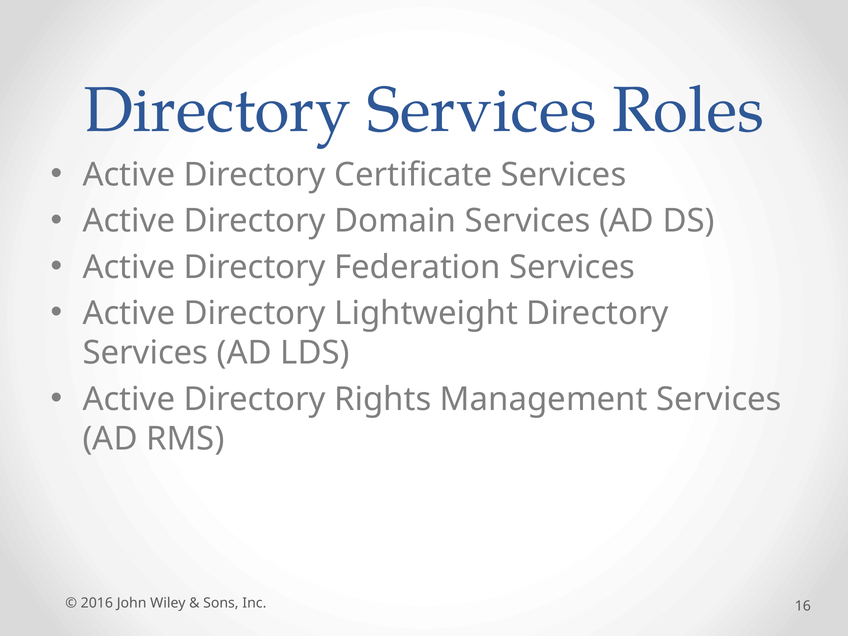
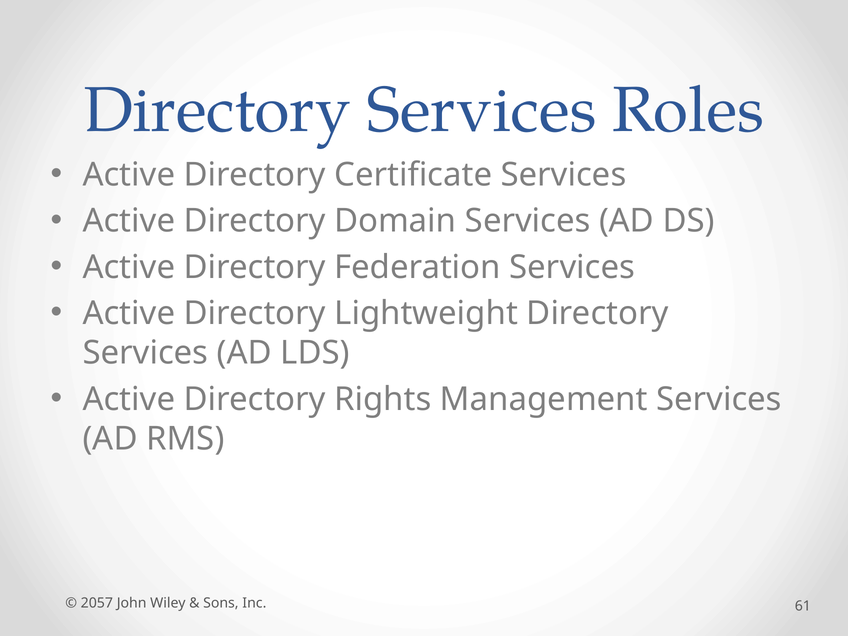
2016: 2016 -> 2057
16: 16 -> 61
